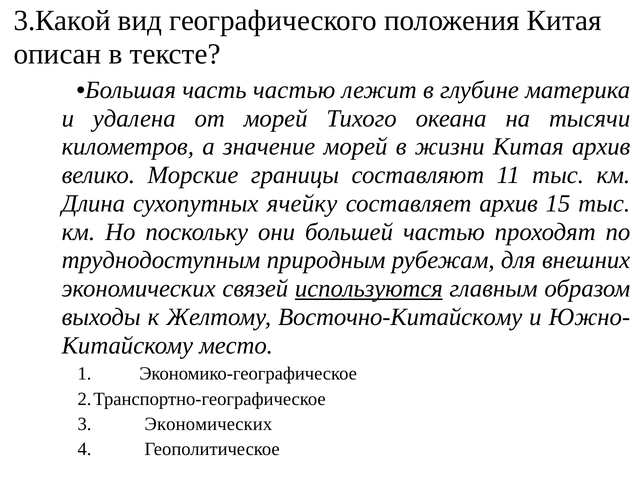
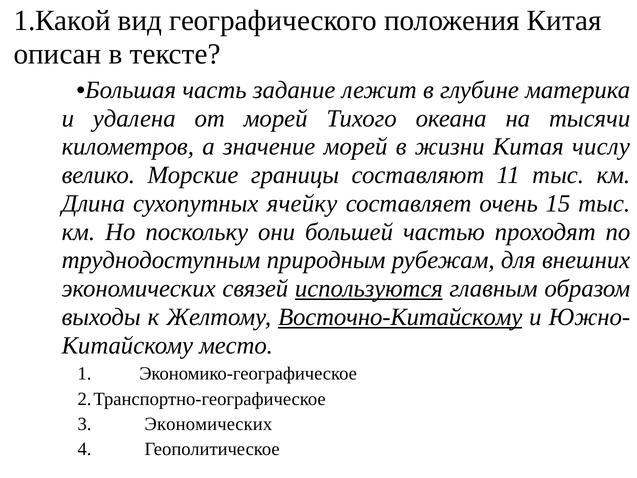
3.Какой: 3.Какой -> 1.Какой
часть частью: частью -> задание
Китая архив: архив -> числу
составляет архив: архив -> очень
Восточно-Китайскому underline: none -> present
